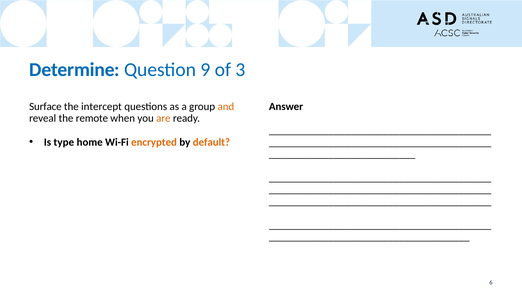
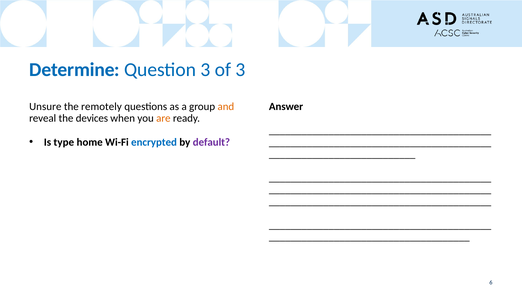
Question 9: 9 -> 3
Surface: Surface -> Unsure
intercept: intercept -> remotely
remote: remote -> devices
encrypted colour: orange -> blue
default colour: orange -> purple
